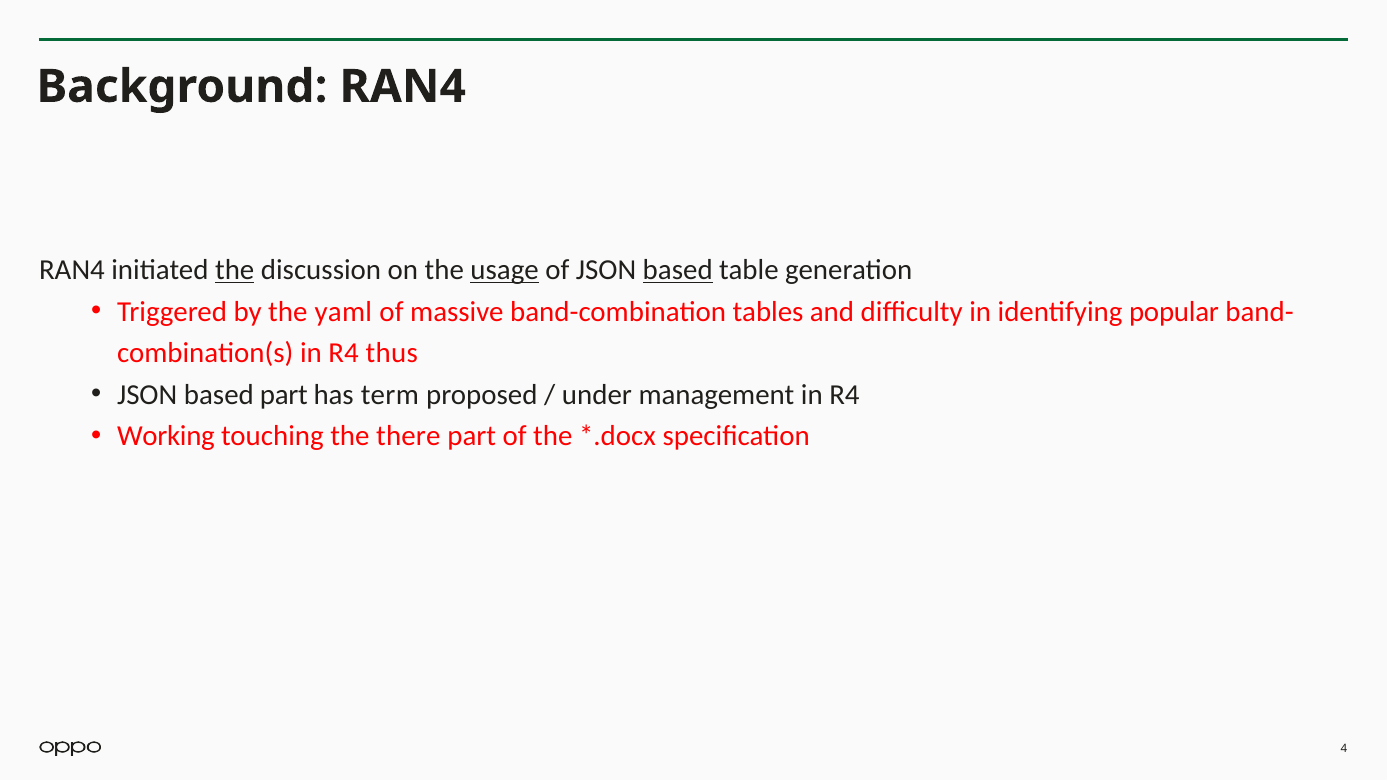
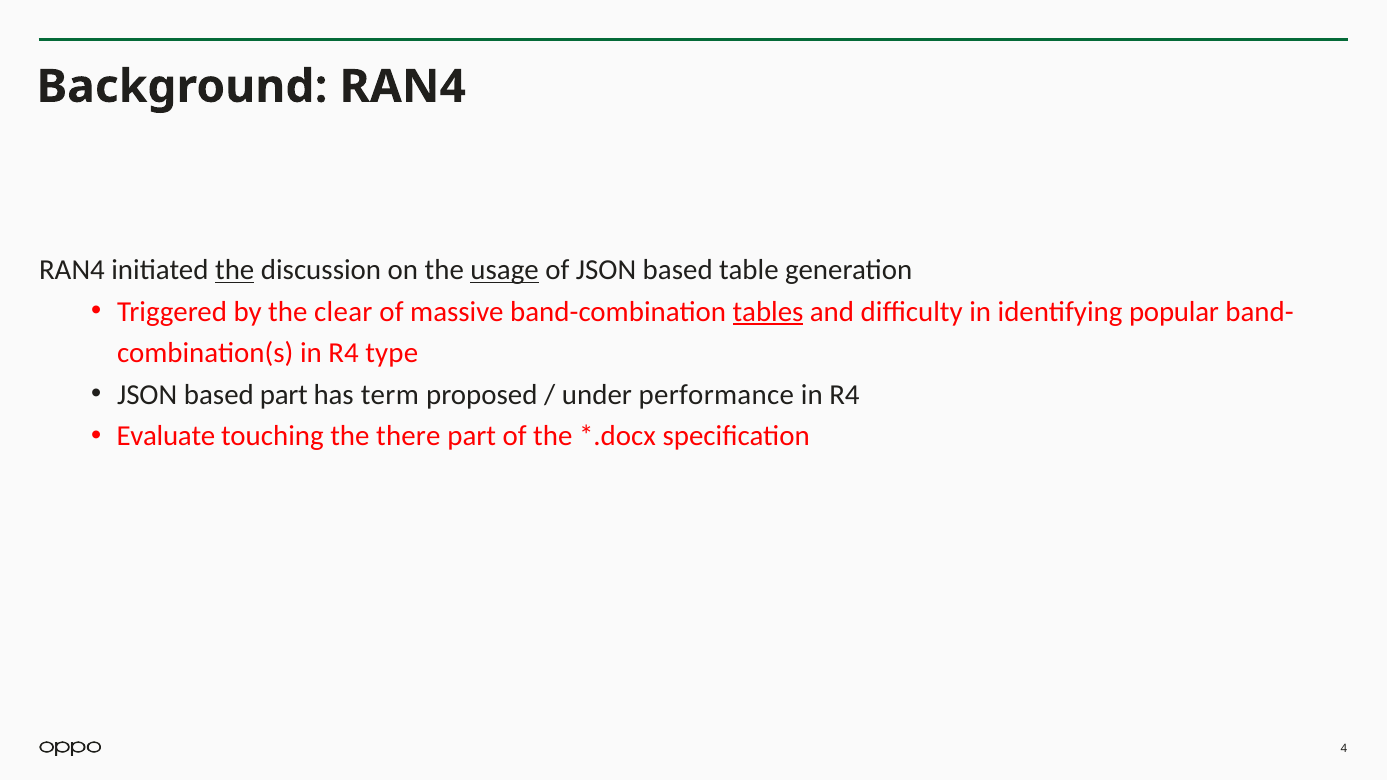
based at (678, 270) underline: present -> none
yaml: yaml -> clear
tables underline: none -> present
thus: thus -> type
management: management -> performance
Working: Working -> Evaluate
